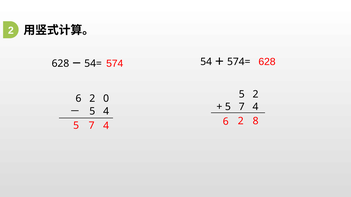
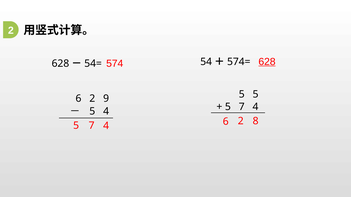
628 at (267, 62) underline: none -> present
2 at (256, 94): 2 -> 5
0: 0 -> 9
